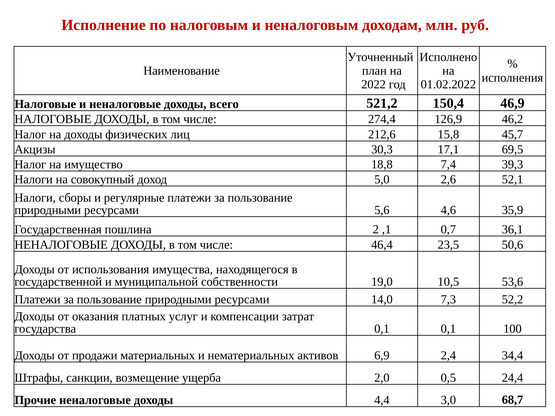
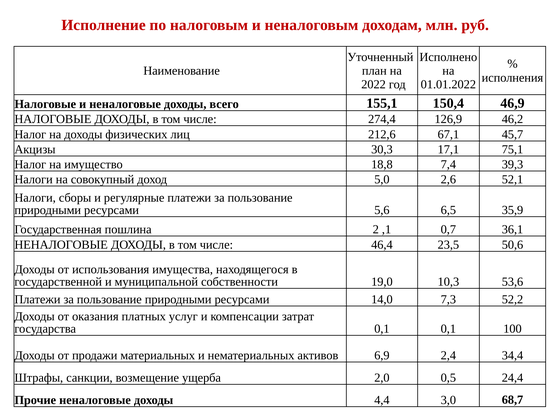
01.02.2022: 01.02.2022 -> 01.01.2022
521,2: 521,2 -> 155,1
15,8: 15,8 -> 67,1
69,5: 69,5 -> 75,1
4,6: 4,6 -> 6,5
10,5: 10,5 -> 10,3
